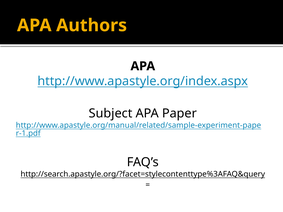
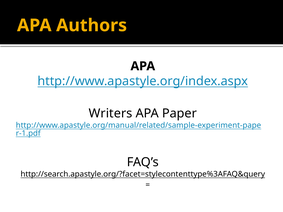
Subject: Subject -> Writers
